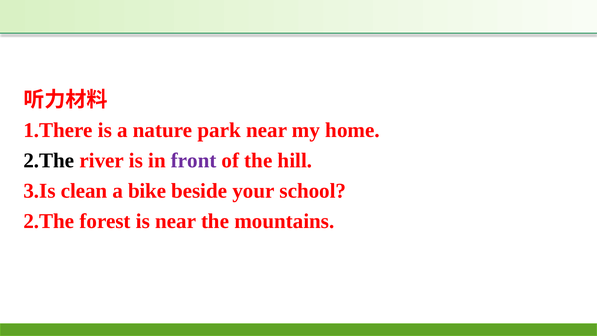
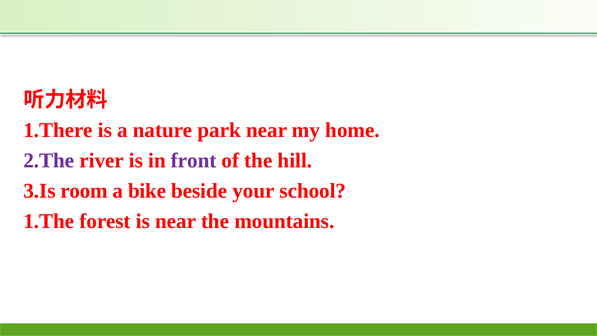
2.The at (49, 160) colour: black -> purple
clean: clean -> room
2.The at (49, 221): 2.The -> 1.The
